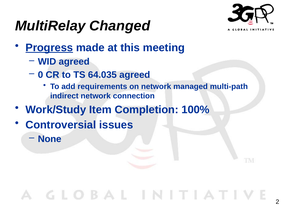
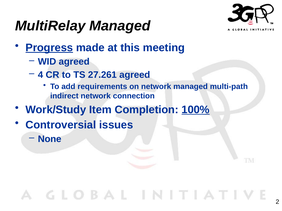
MultiRelay Changed: Changed -> Managed
0: 0 -> 4
64.035: 64.035 -> 27.261
100% underline: none -> present
